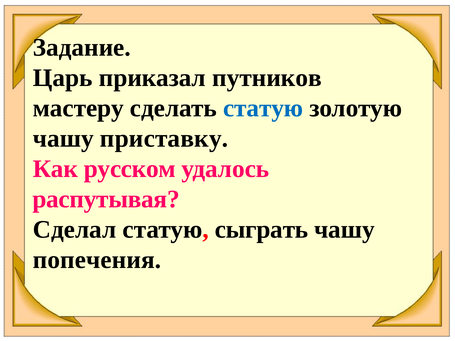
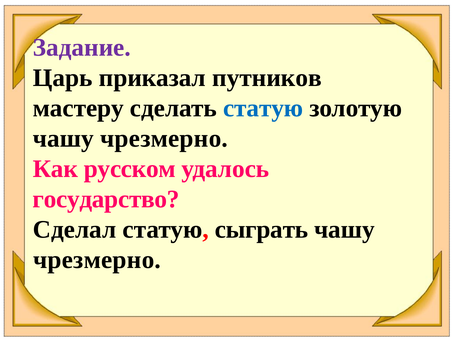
Задание colour: black -> purple
приставку at (164, 139): приставку -> чрезмерно
распутывая: распутывая -> государство
попечения at (97, 260): попечения -> чрезмерно
